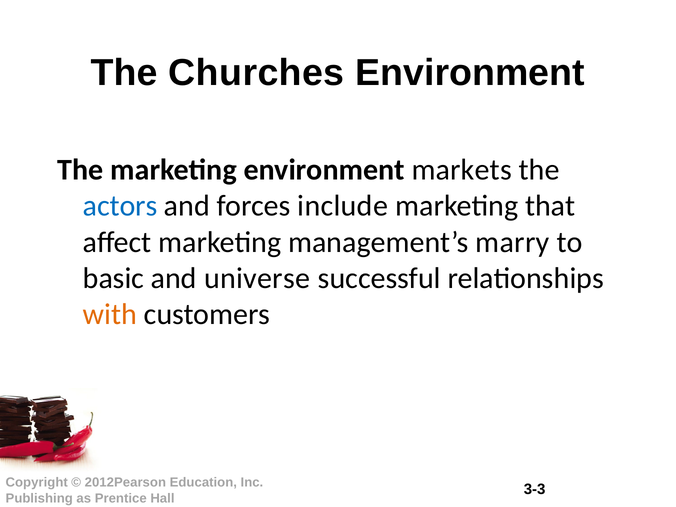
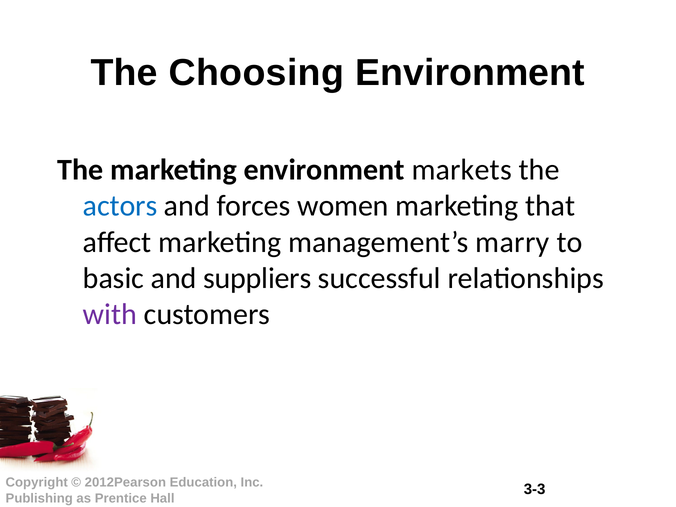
Churches: Churches -> Choosing
include: include -> women
universe: universe -> suppliers
with colour: orange -> purple
